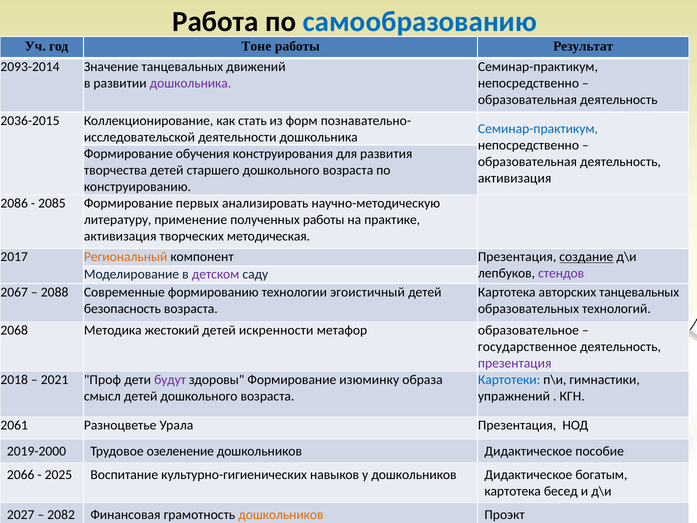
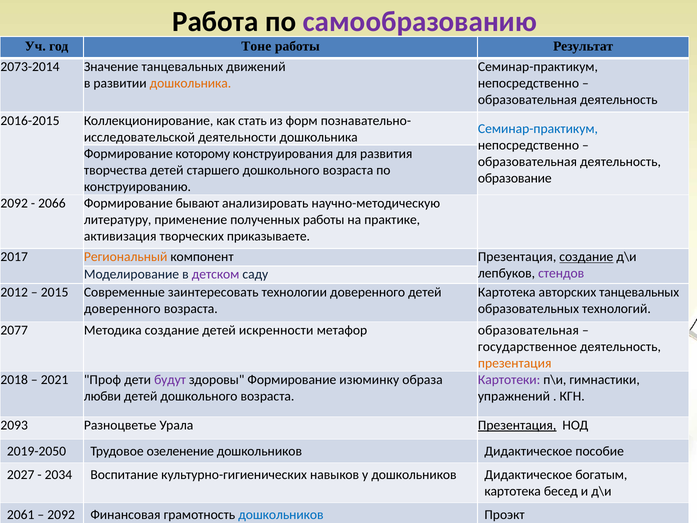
самообразованию colour: blue -> purple
2093-2014: 2093-2014 -> 2073-2014
дошкольника at (190, 83) colour: purple -> orange
2036-2015: 2036-2015 -> 2016-2015
обучения: обучения -> которому
активизация at (515, 178): активизация -> образование
2086 at (14, 203): 2086 -> 2092
2085: 2085 -> 2066
первых: первых -> бывают
методическая: методическая -> приказываете
2067: 2067 -> 2012
2088: 2088 -> 2015
формированию: формированию -> заинтересовать
технологии эгоистичный: эгоистичный -> доверенного
безопасность at (122, 308): безопасность -> доверенного
2068: 2068 -> 2077
Методика жестокий: жестокий -> создание
метафор образовательное: образовательное -> образовательная
презентация at (515, 363) colour: purple -> orange
Картотеки colour: blue -> purple
смысл: смысл -> любви
2061: 2061 -> 2093
Презентация at (517, 425) underline: none -> present
2019-2000: 2019-2000 -> 2019-2050
2066: 2066 -> 2027
2025: 2025 -> 2034
2027: 2027 -> 2061
2082 at (61, 514): 2082 -> 2092
дошкольников at (281, 514) colour: orange -> blue
